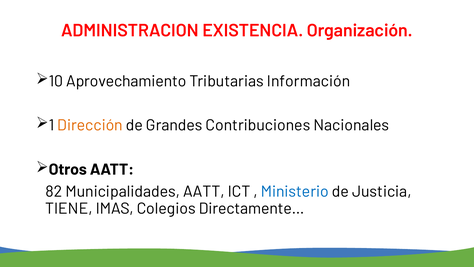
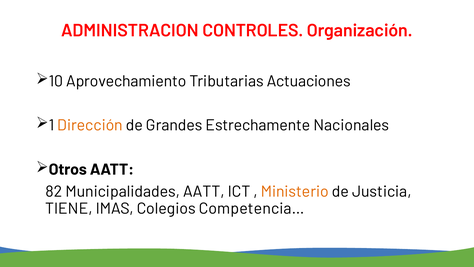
EXISTENCIA: EXISTENCIA -> CONTROLES
Información: Información -> Actuaciones
Contribuciones: Contribuciones -> Estrechamente
Ministerio colour: blue -> orange
Directamente…: Directamente… -> Competencia…
